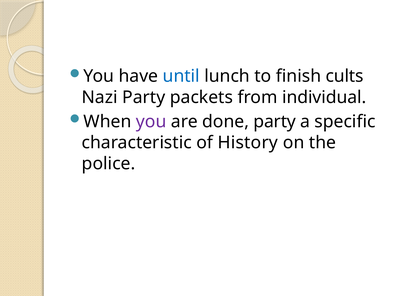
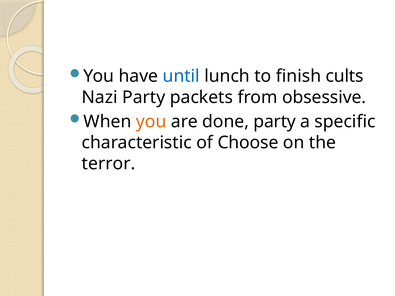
individual: individual -> obsessive
you at (151, 122) colour: purple -> orange
History: History -> Choose
police: police -> terror
